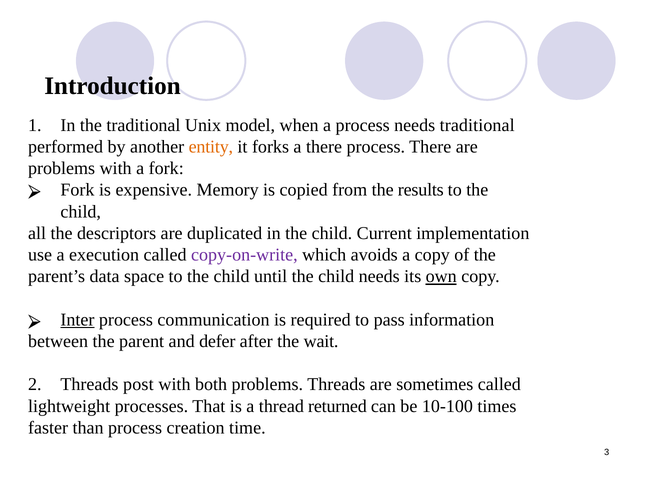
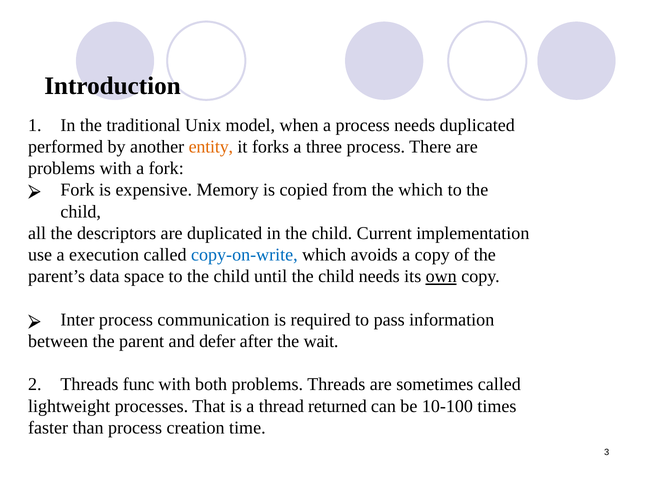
needs traditional: traditional -> duplicated
a there: there -> three
the results: results -> which
copy-on-write colour: purple -> blue
Inter underline: present -> none
post: post -> func
